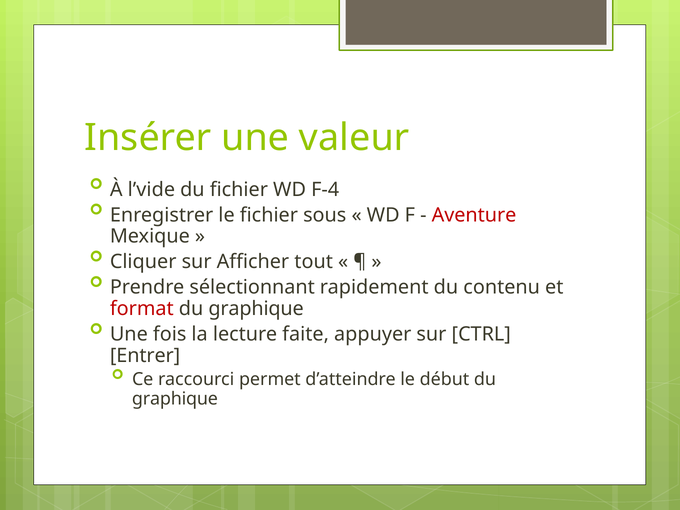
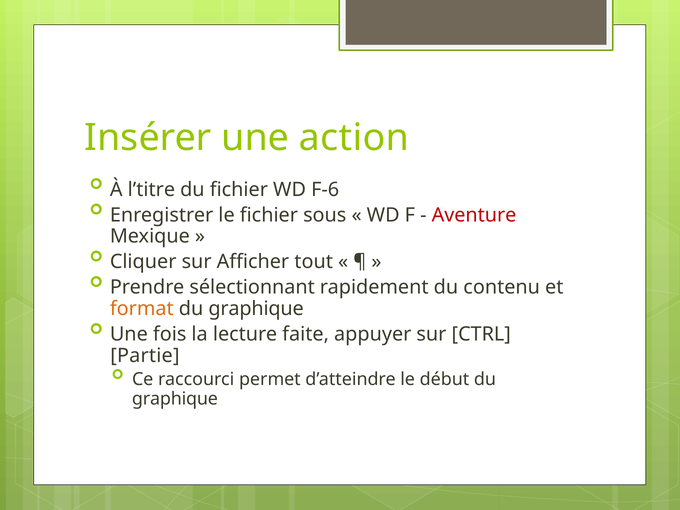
valeur: valeur -> action
l’vide: l’vide -> l’titre
F-4: F-4 -> F-6
format colour: red -> orange
Entrer: Entrer -> Partie
